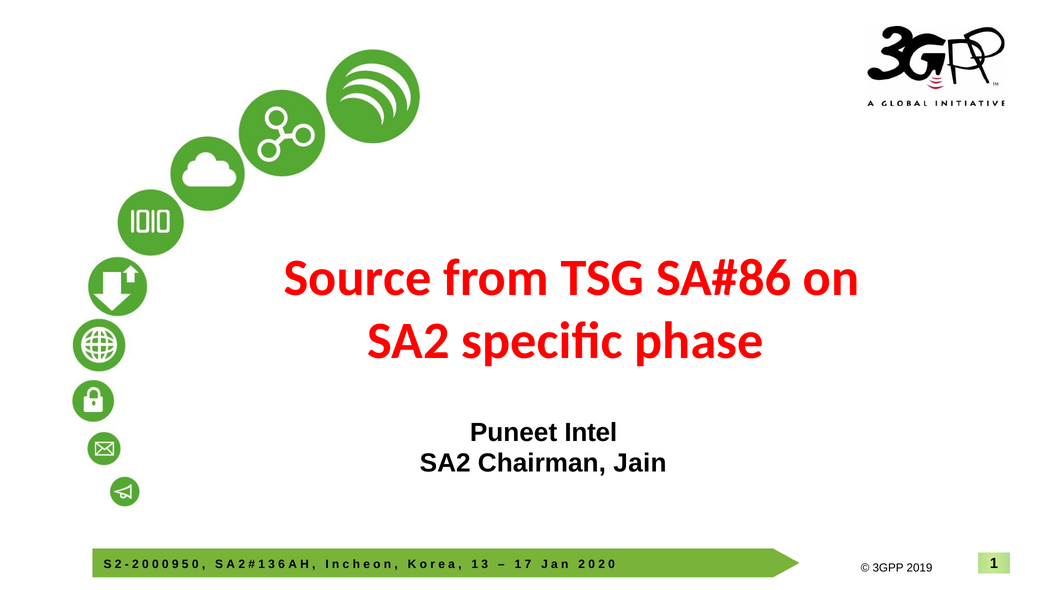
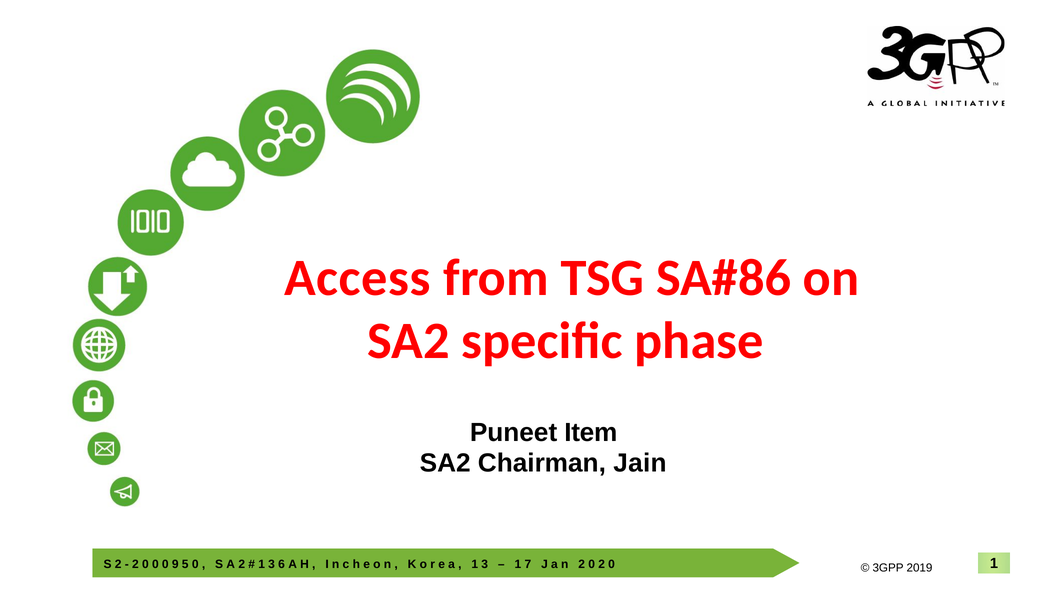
Source: Source -> Access
Intel: Intel -> Item
